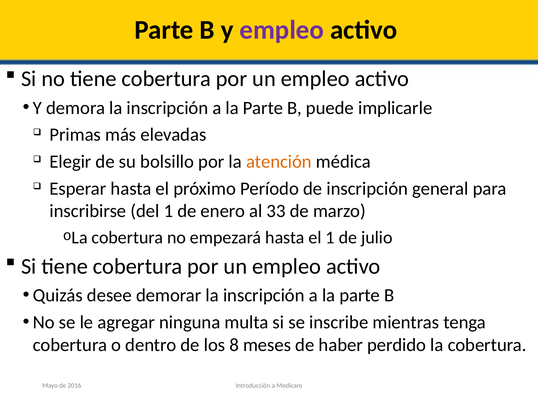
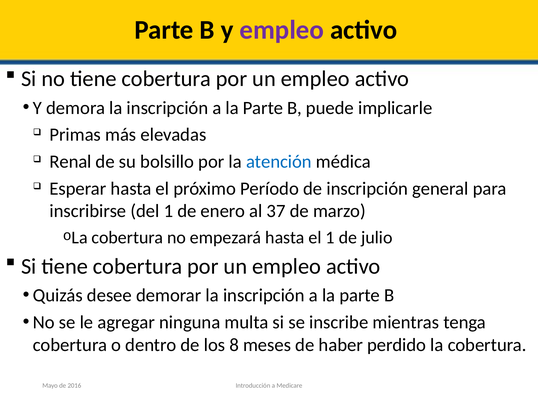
Elegir: Elegir -> Renal
atención colour: orange -> blue
33: 33 -> 37
